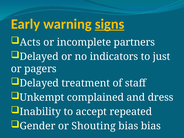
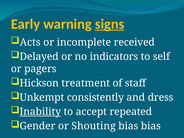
partners: partners -> received
just: just -> self
Delayed at (39, 83): Delayed -> Hickson
complained: complained -> consistently
Inability underline: none -> present
